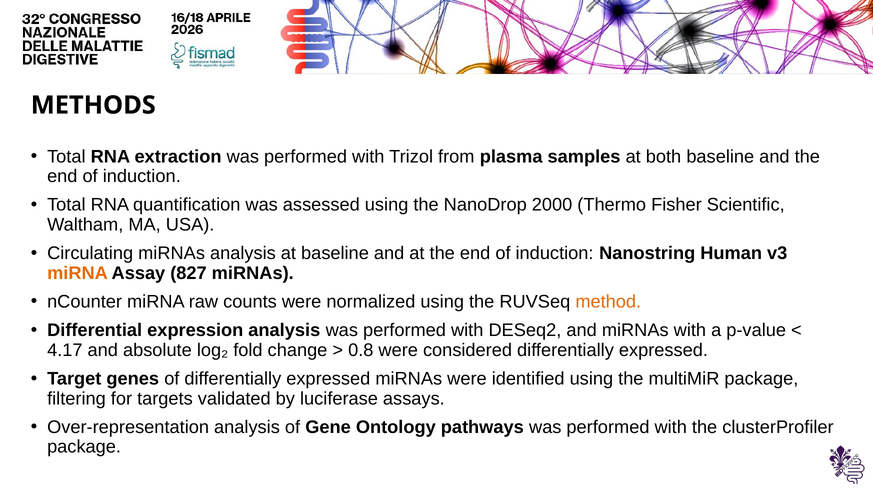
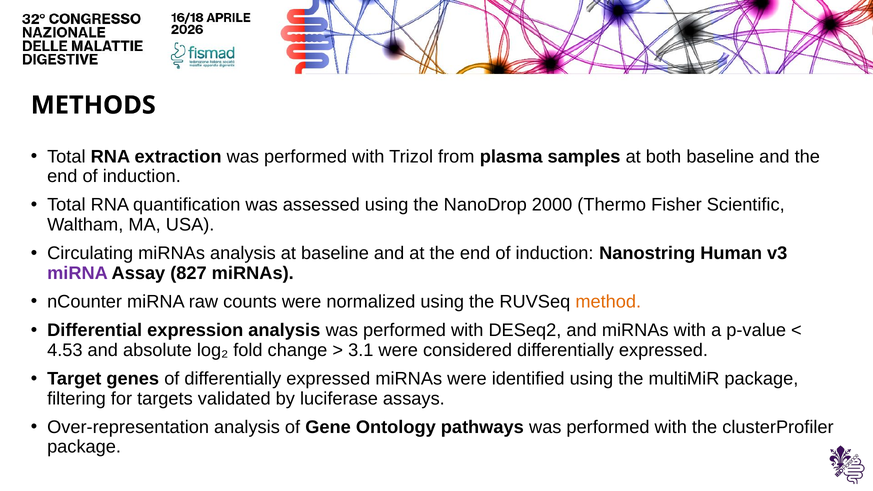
miRNA at (78, 273) colour: orange -> purple
4.17: 4.17 -> 4.53
0.8: 0.8 -> 3.1
